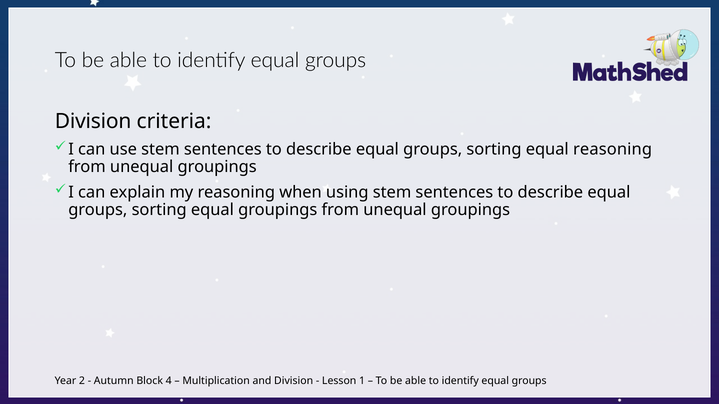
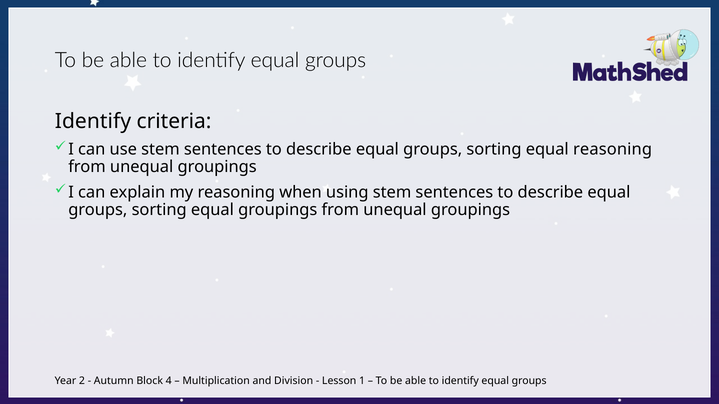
Division at (93, 122): Division -> Identify
